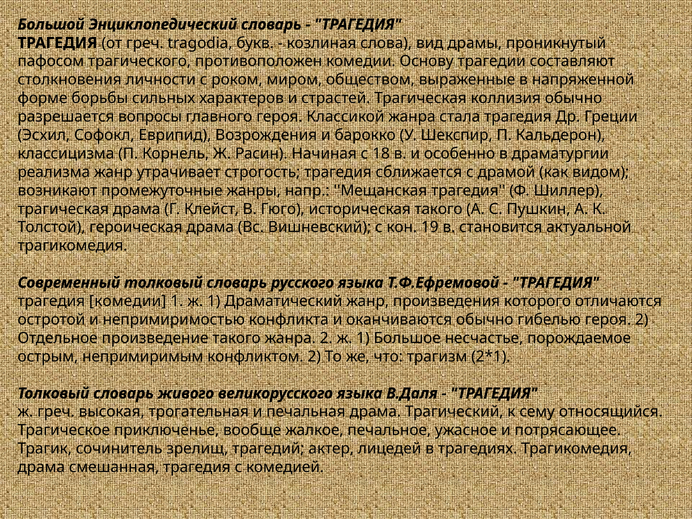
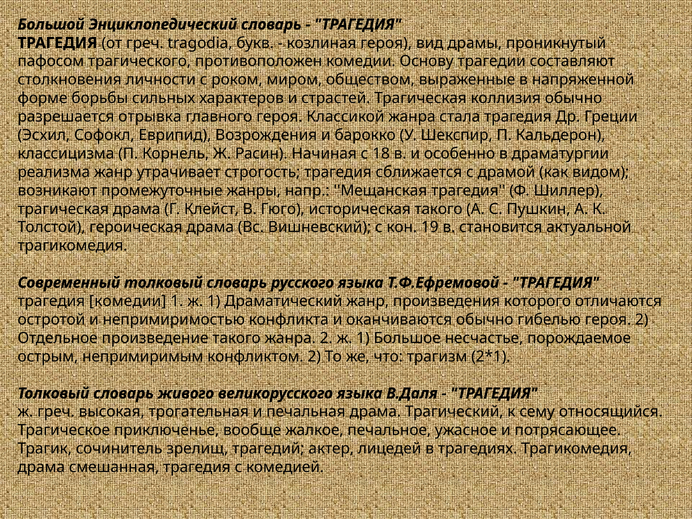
козлиная слова: слова -> героя
вопросы: вопросы -> отрывка
